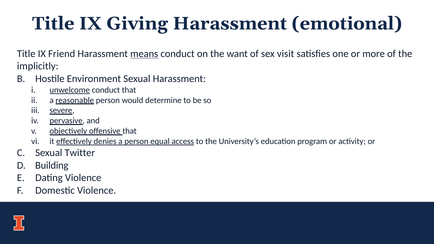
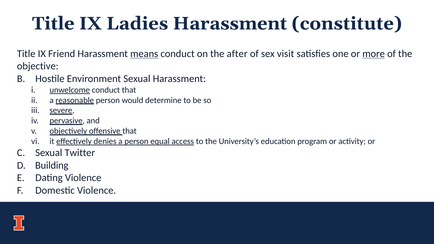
Giving: Giving -> Ladies
emotional: emotional -> constitute
want: want -> after
more underline: none -> present
implicitly: implicitly -> objective
